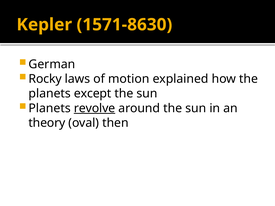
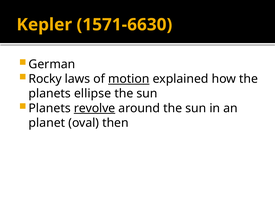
1571-8630: 1571-8630 -> 1571-6630
motion underline: none -> present
except: except -> ellipse
theory: theory -> planet
